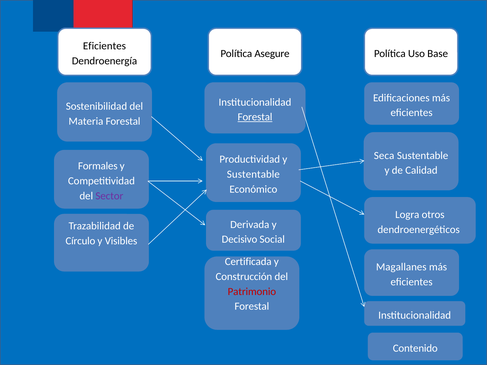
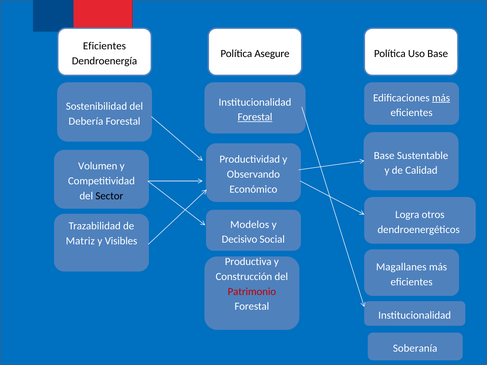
más at (441, 98) underline: none -> present
Materia: Materia -> Debería
Seca at (384, 156): Seca -> Base
Formales: Formales -> Volumen
Sustentable at (253, 174): Sustentable -> Observando
Sector colour: purple -> black
Derivada: Derivada -> Modelos
Círculo: Círculo -> Matriz
Certificada: Certificada -> Productiva
Contenido: Contenido -> Soberanía
